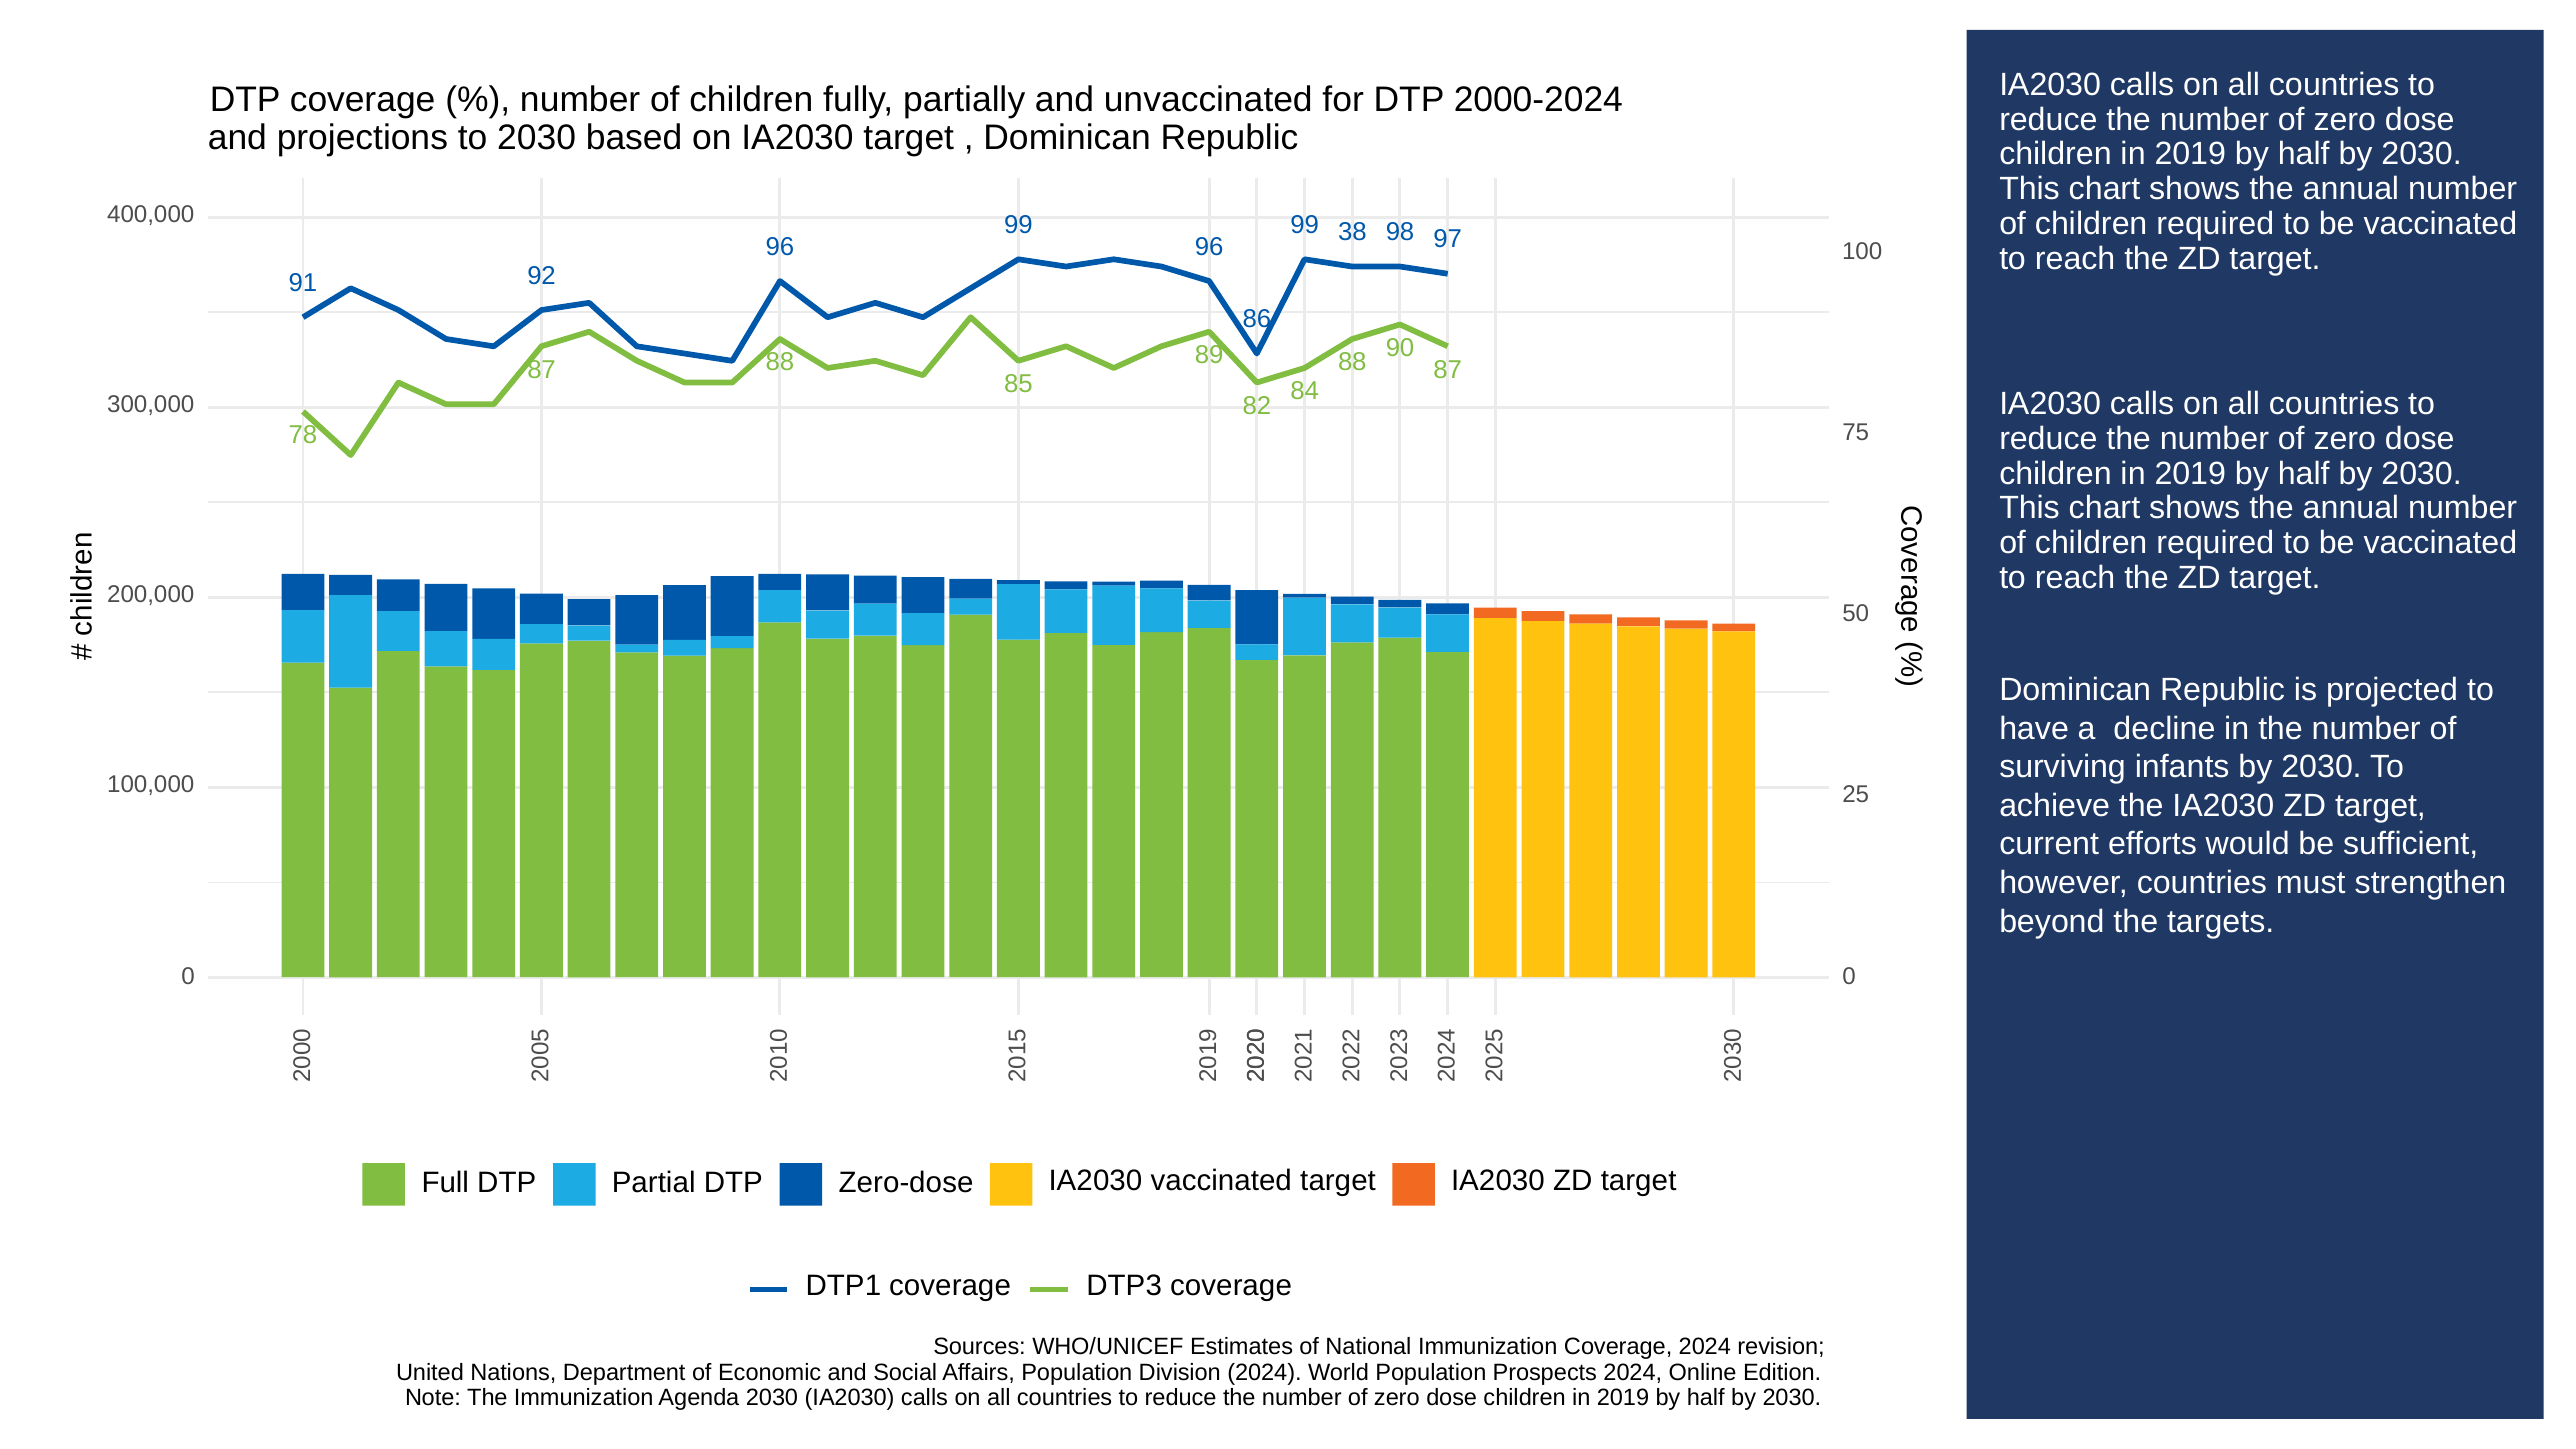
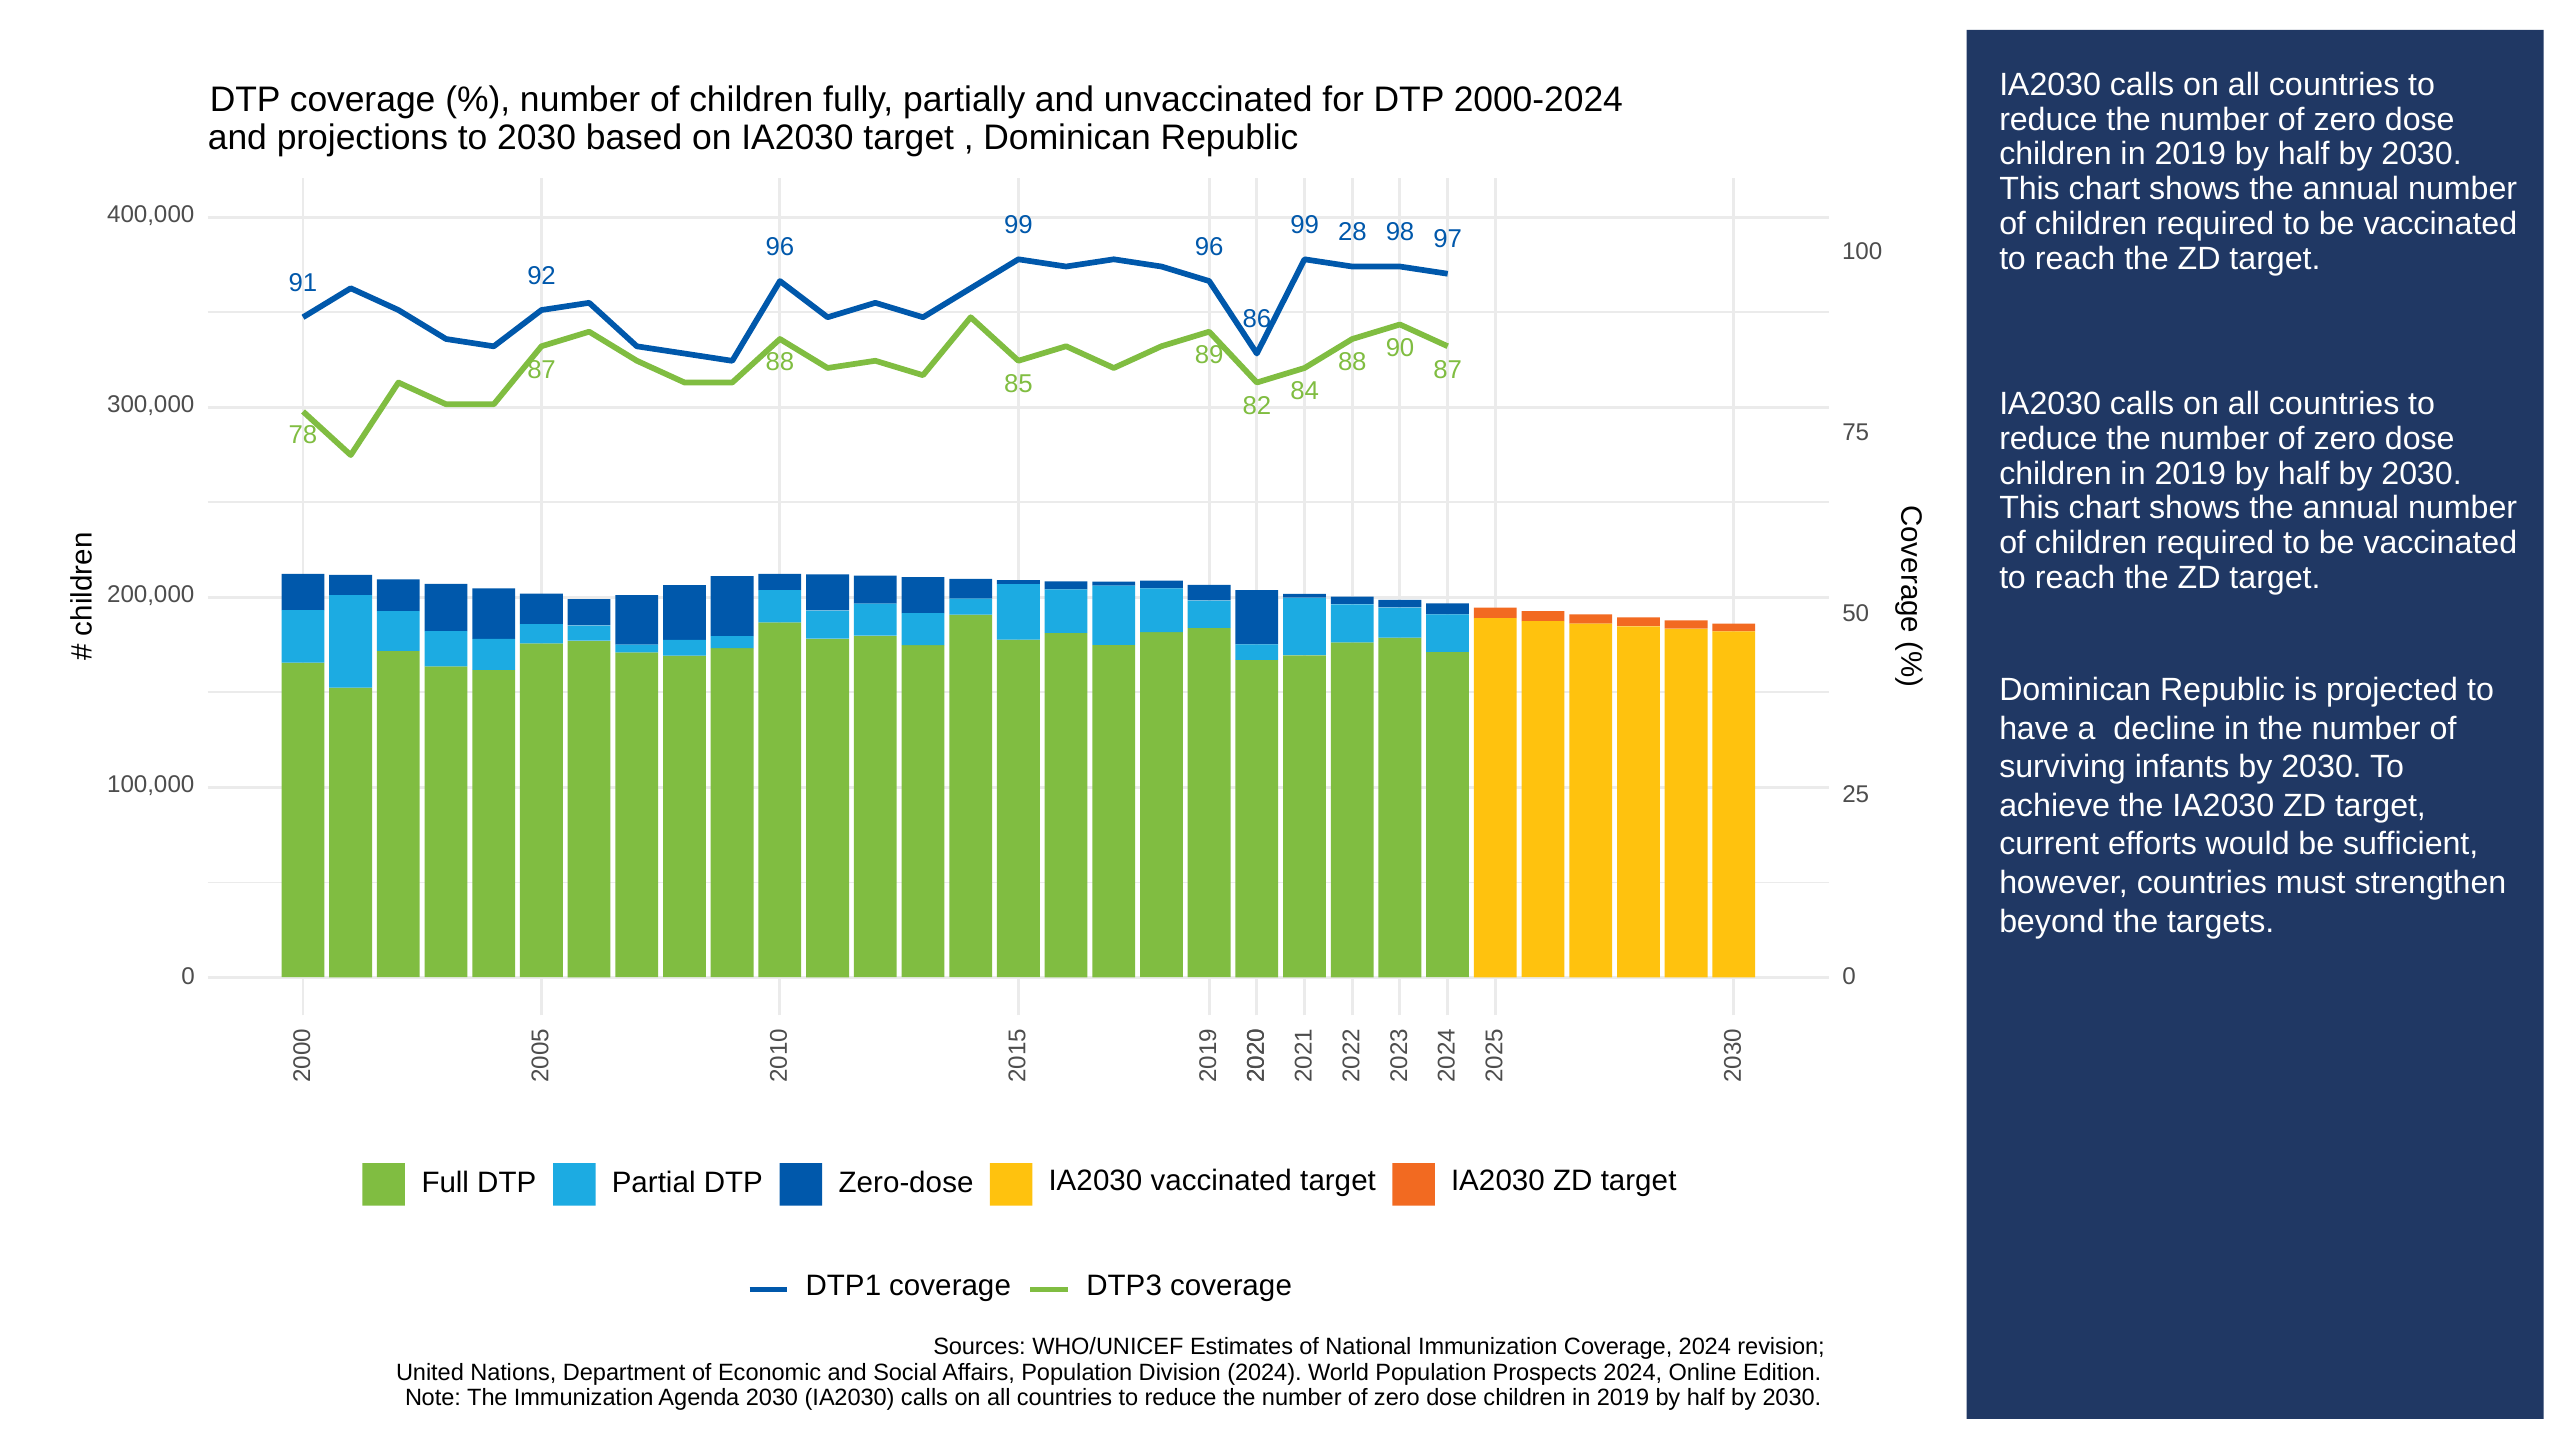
38: 38 -> 28
